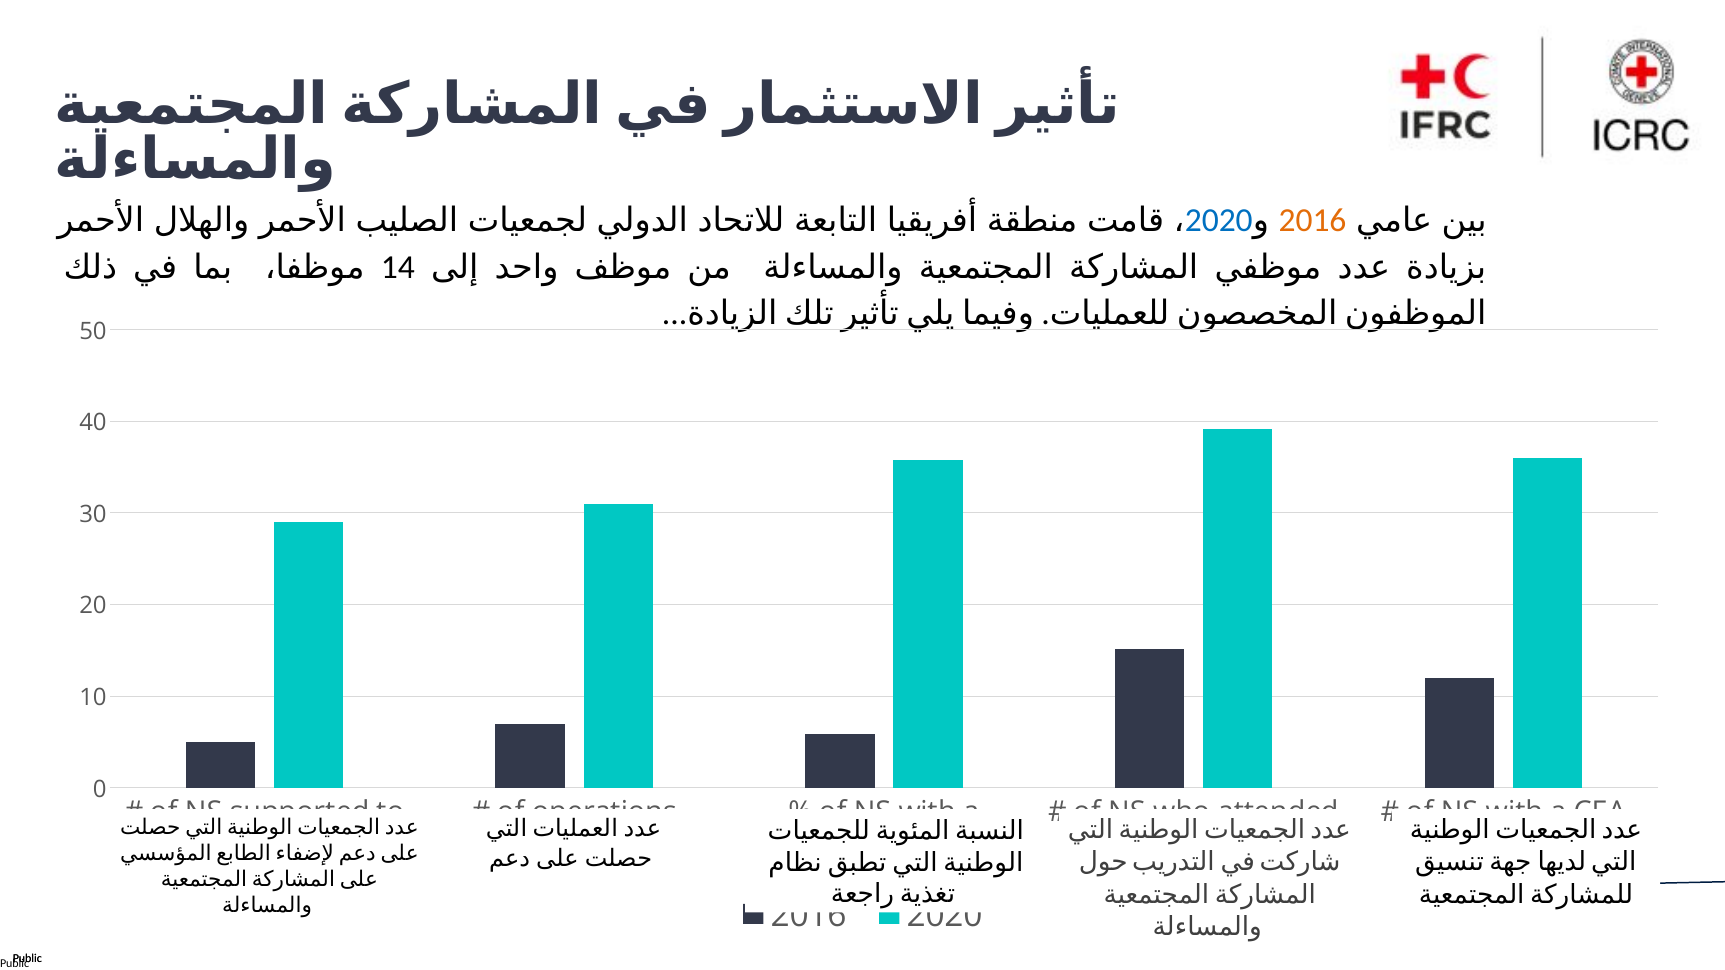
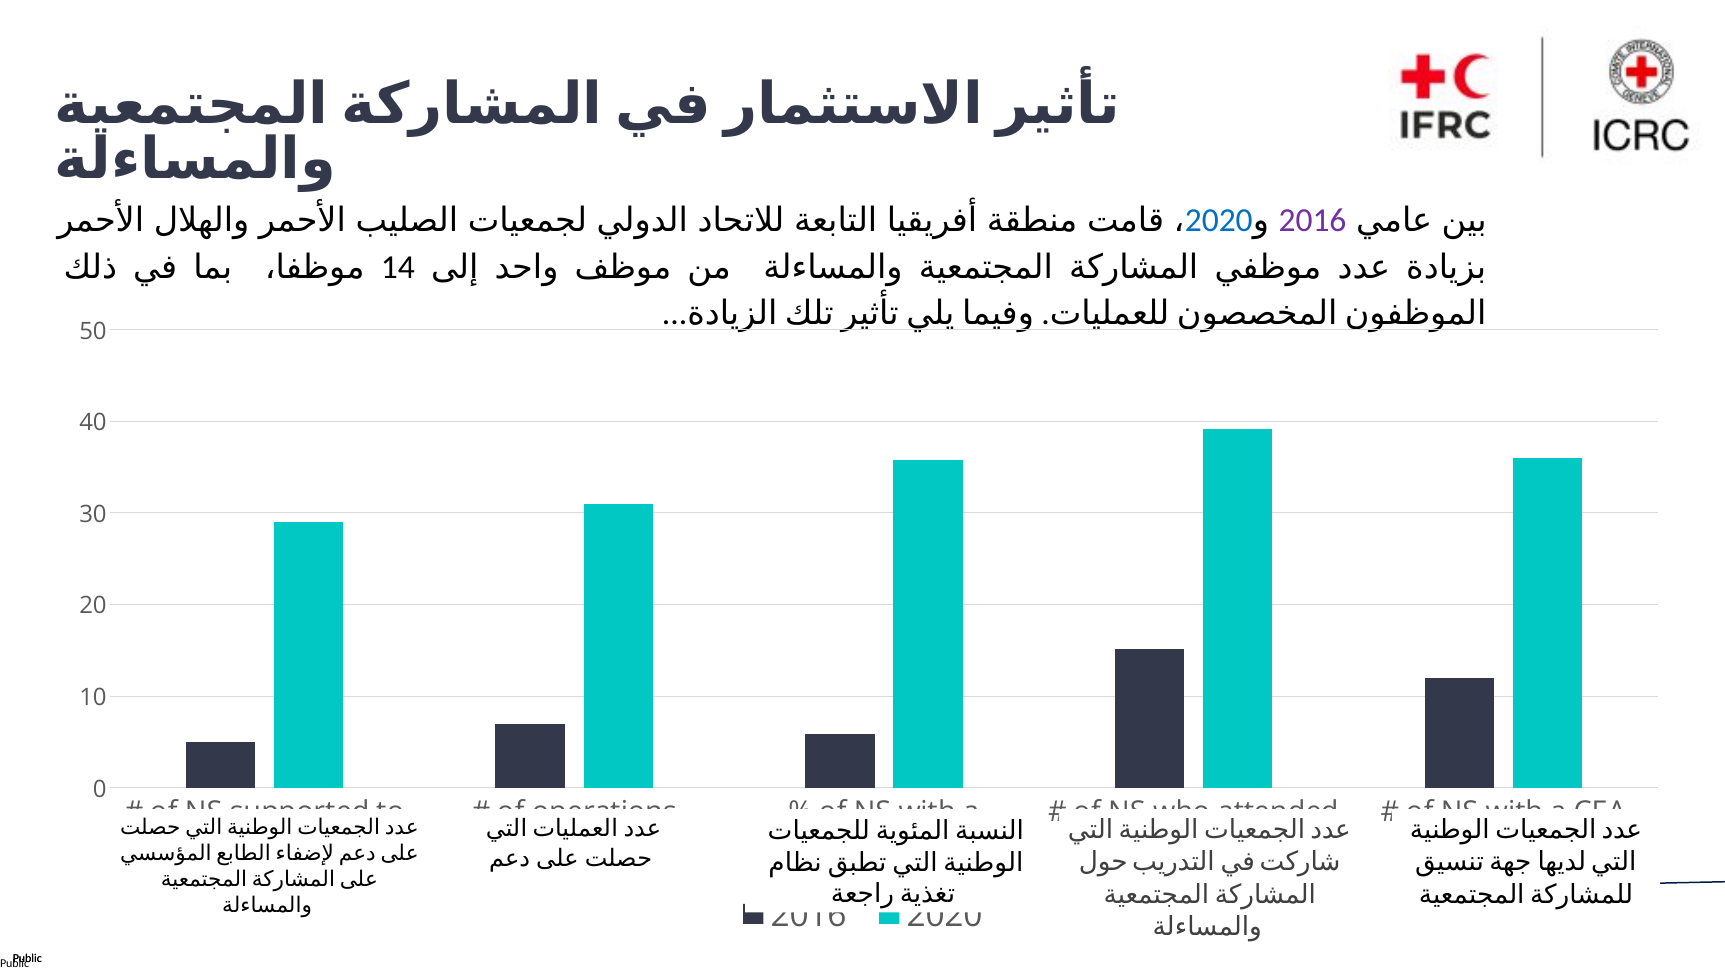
2016 at (1313, 221) colour: orange -> purple
